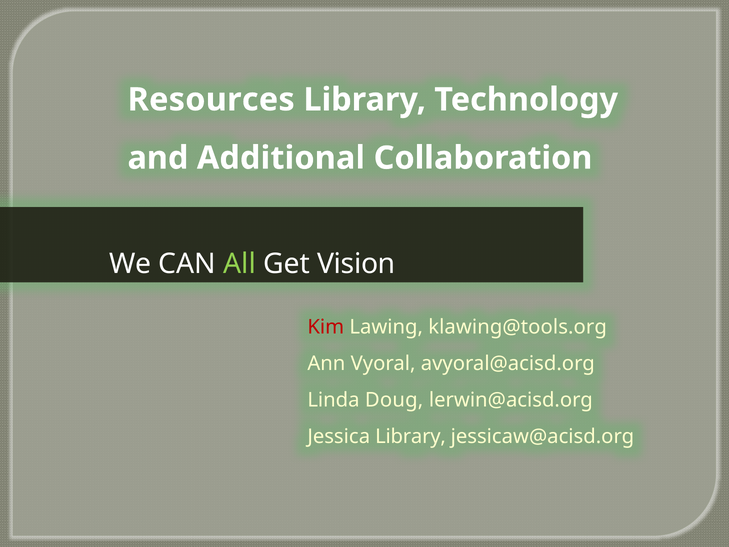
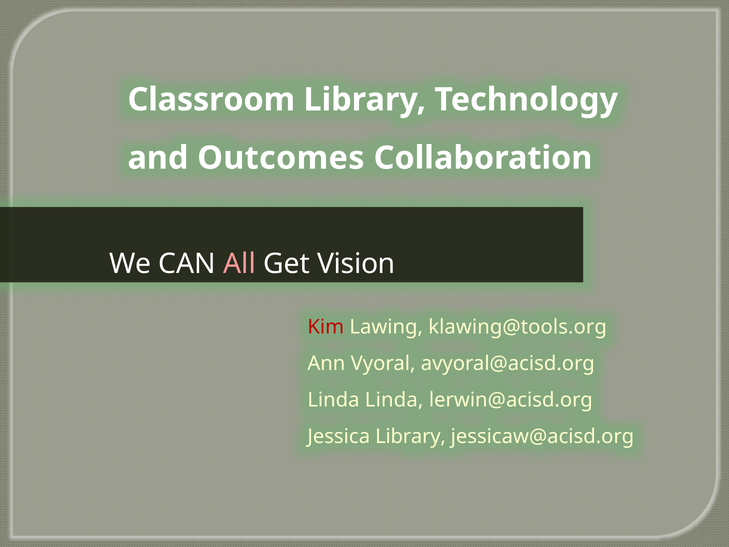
Resources: Resources -> Classroom
Additional: Additional -> Outcomes
All colour: light green -> pink
Linda Doug: Doug -> Linda
